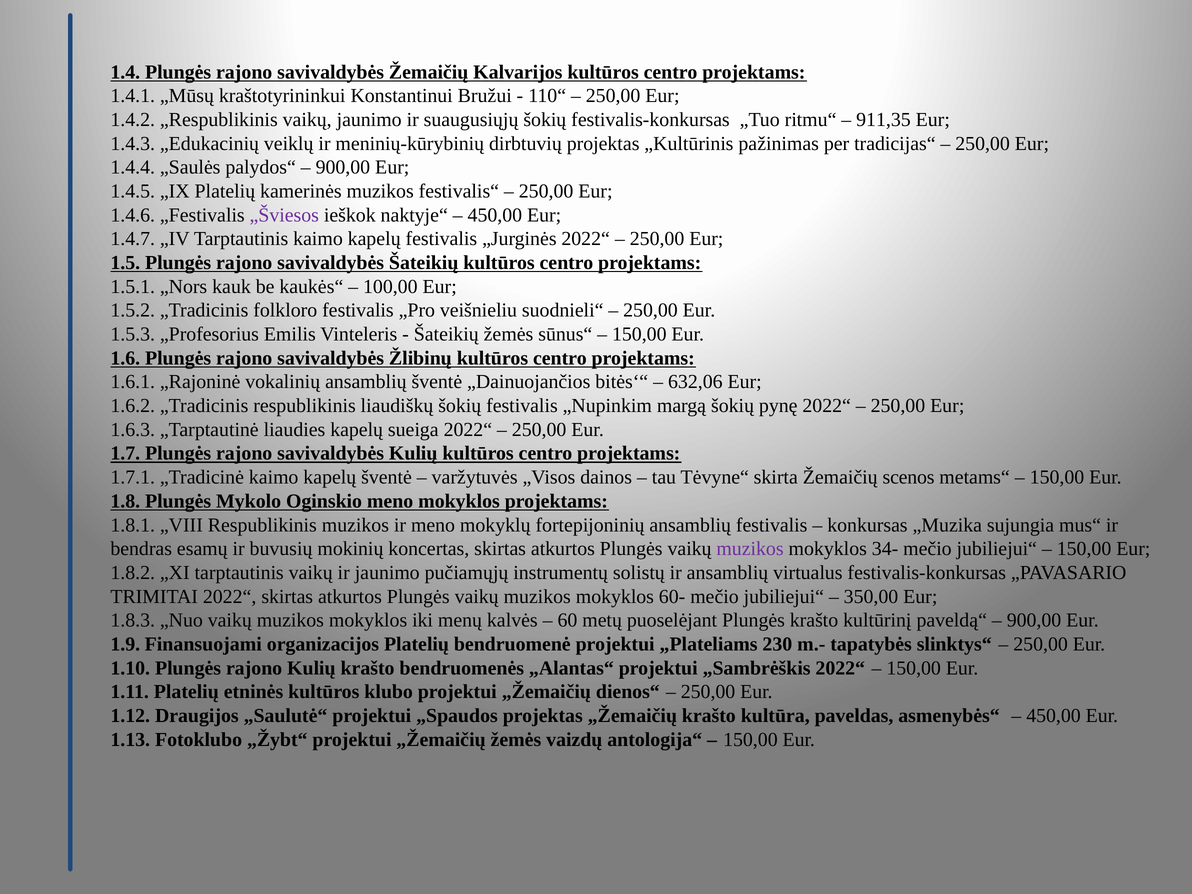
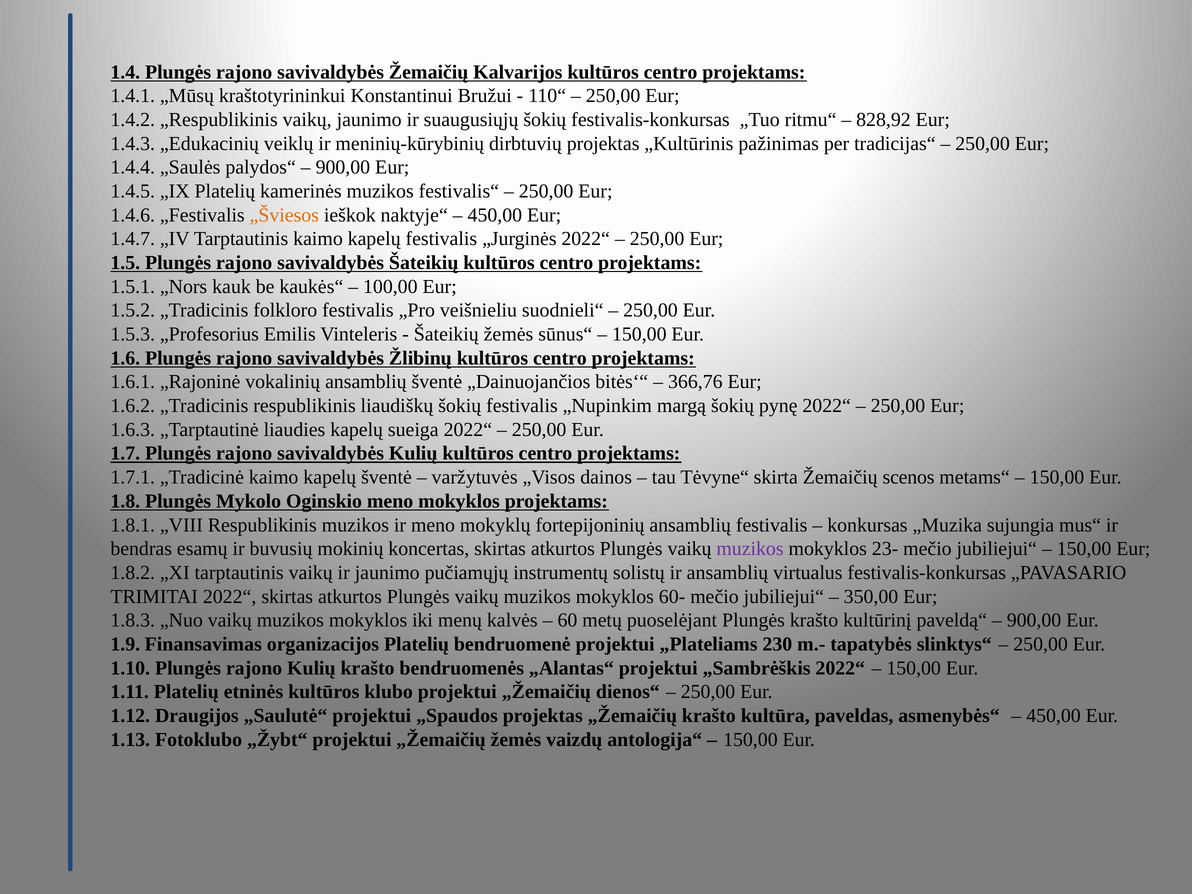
911,35: 911,35 -> 828,92
„Šviesos colour: purple -> orange
632,06: 632,06 -> 366,76
34-: 34- -> 23-
Finansuojami: Finansuojami -> Finansavimas
